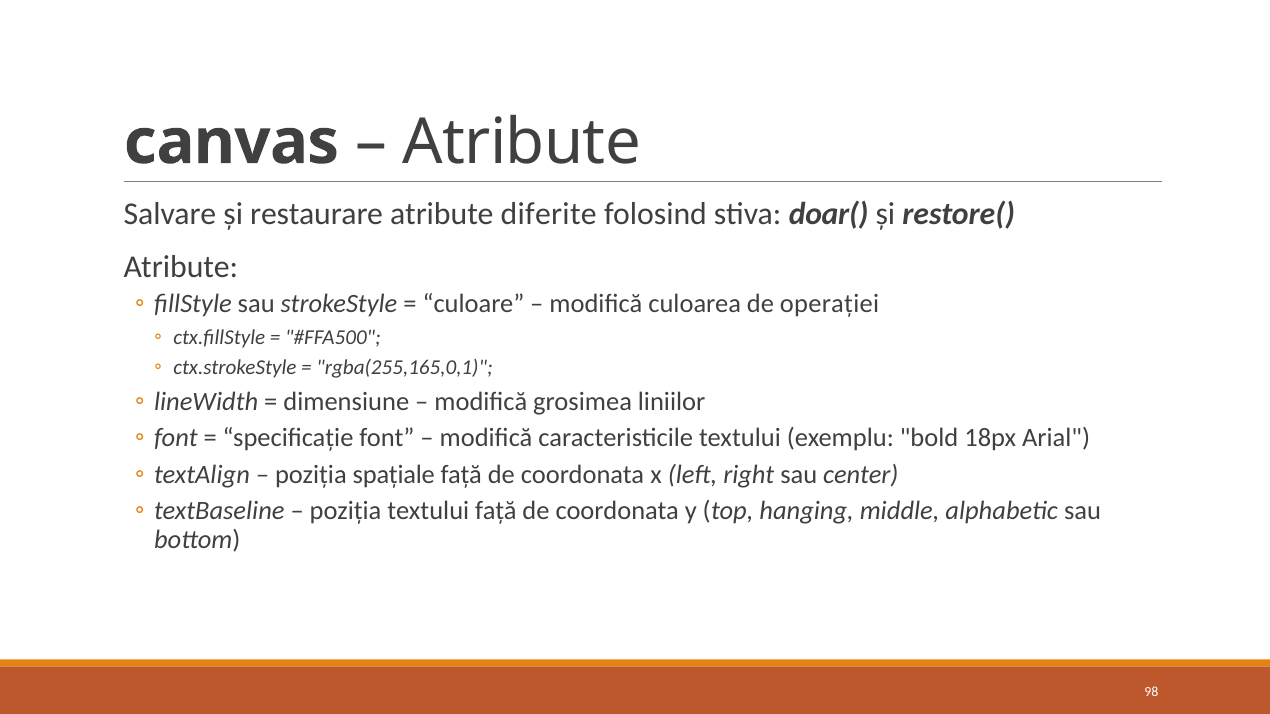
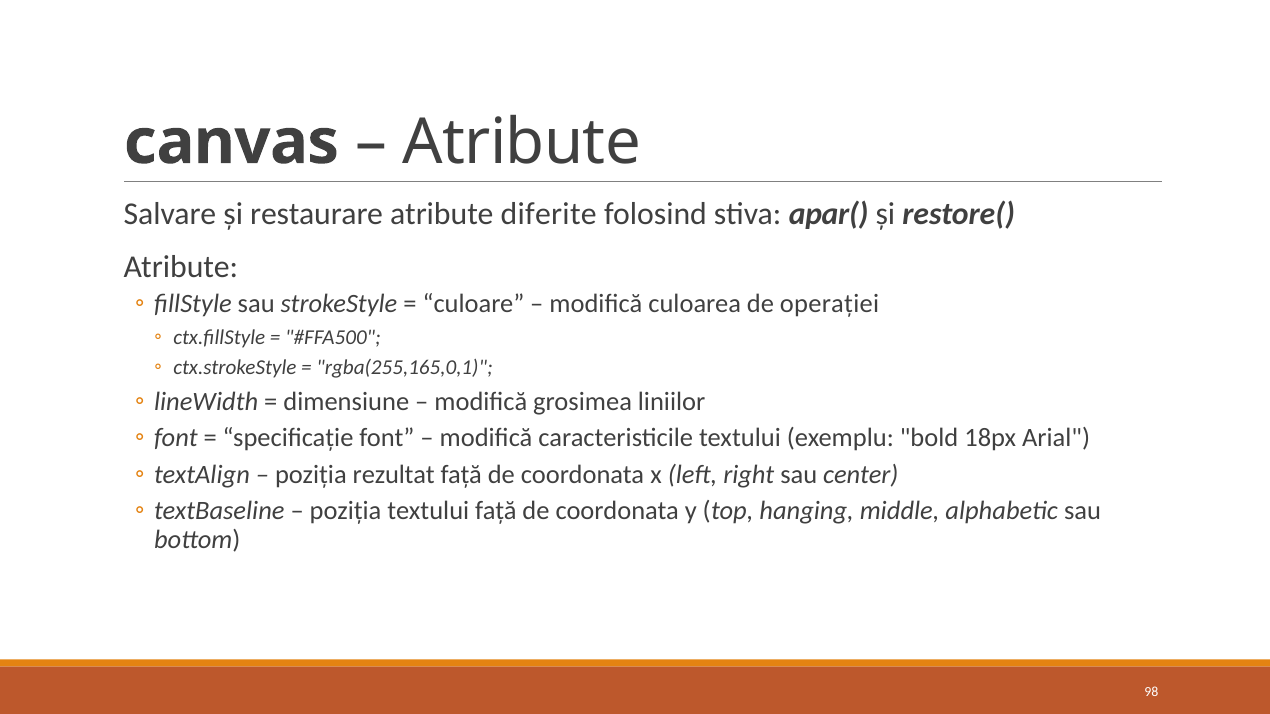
doar(: doar( -> apar(
spațiale: spațiale -> rezultat
